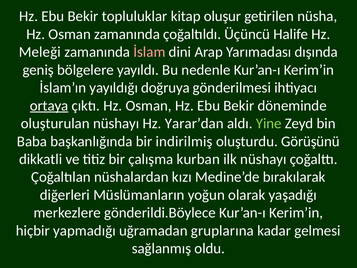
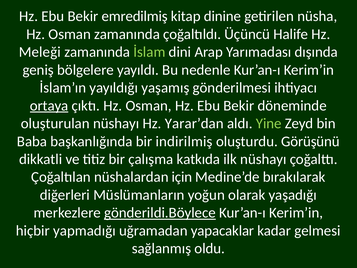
topluluklar: topluluklar -> emredilmiş
oluşur: oluşur -> dinine
İslam colour: pink -> light green
doğruya: doğruya -> yaşamış
kurban: kurban -> katkıda
kızı: kızı -> için
gönderildi.Böylece underline: none -> present
gruplarına: gruplarına -> yapacaklar
